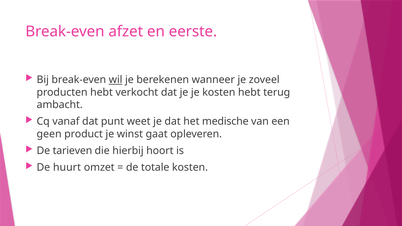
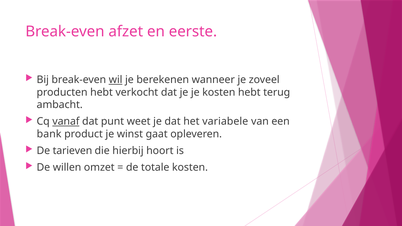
vanaf underline: none -> present
medische: medische -> variabele
geen: geen -> bank
huurt: huurt -> willen
